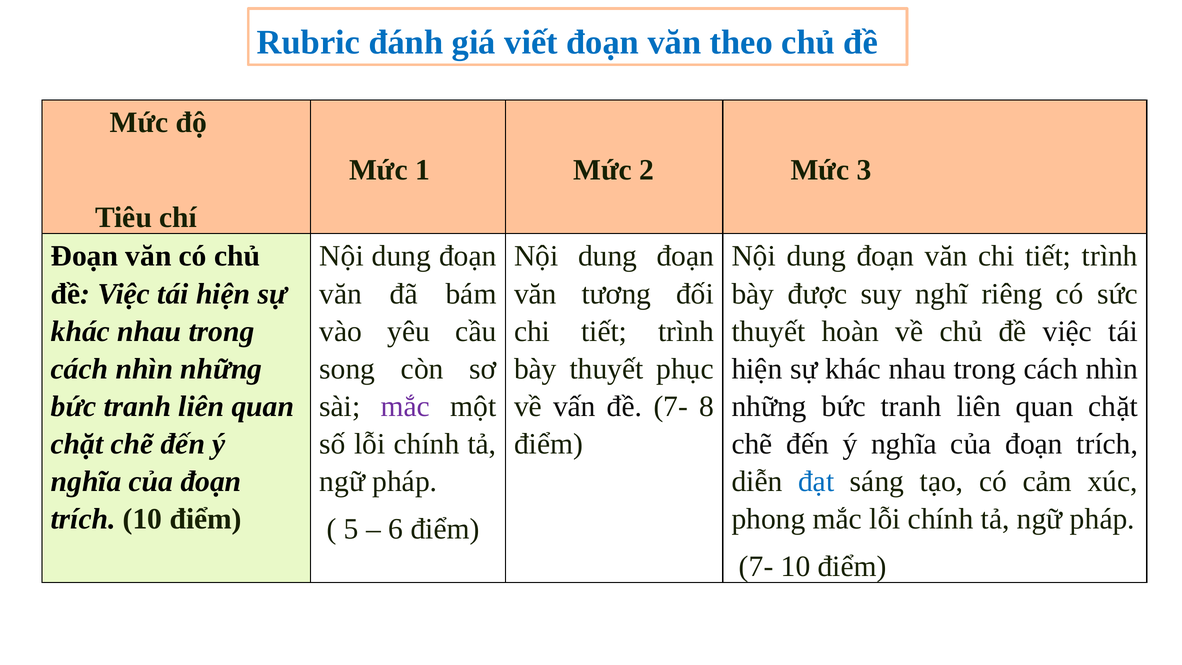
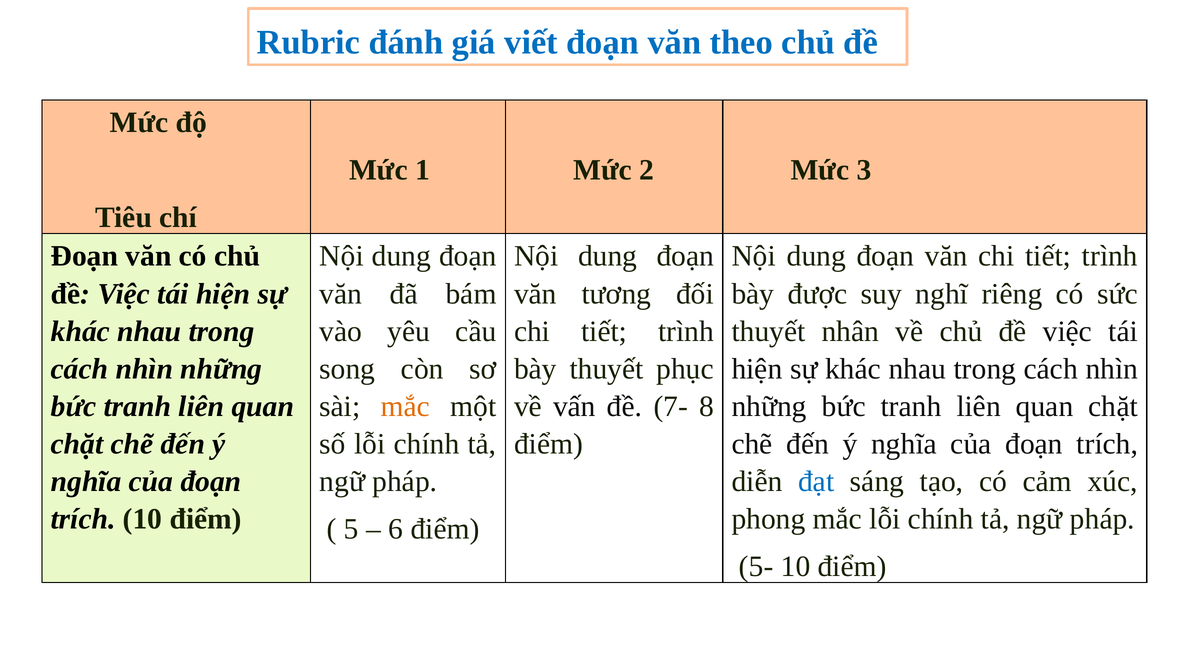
hoàn: hoàn -> nhân
mắc at (405, 406) colour: purple -> orange
7- at (756, 566): 7- -> 5-
